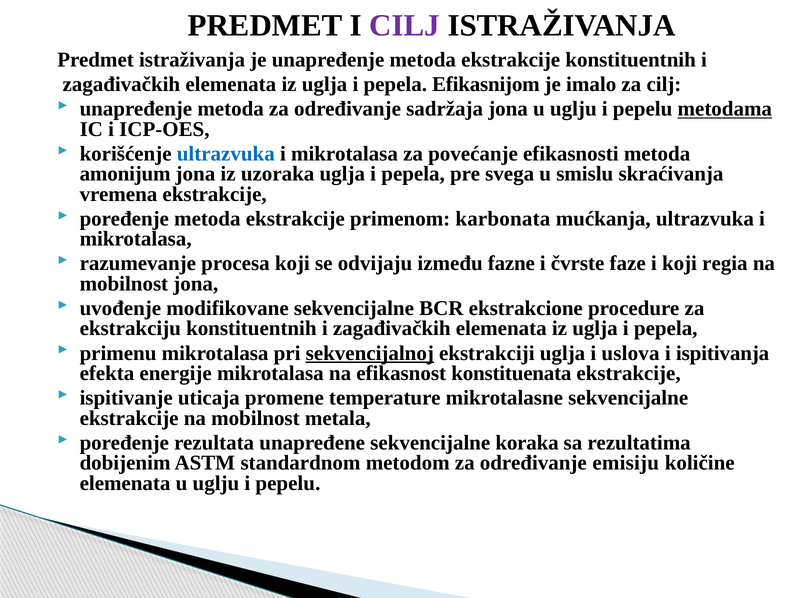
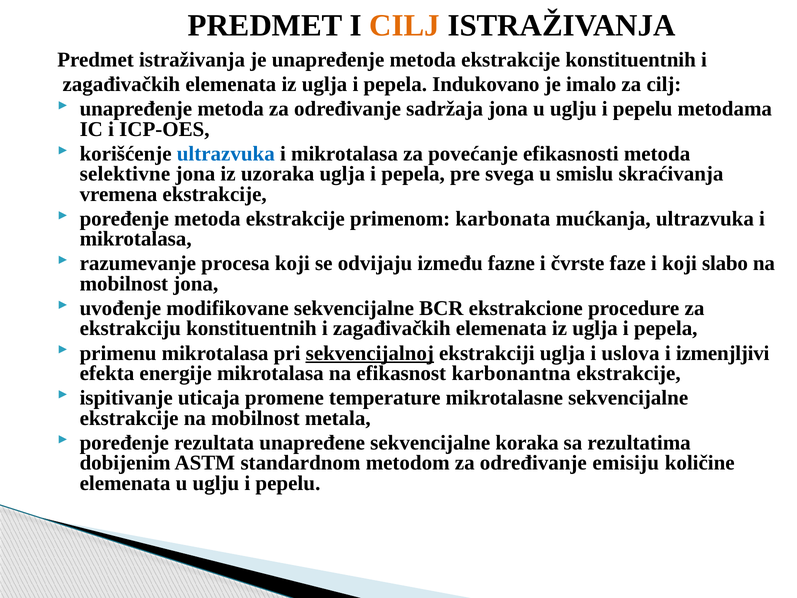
CILJ at (405, 25) colour: purple -> orange
Efikasnijom: Efikasnijom -> Indukovano
metodama underline: present -> none
amonijum: amonijum -> selektivne
regia: regia -> slabo
ispitivanja: ispitivanja -> izmenjljivi
konstituenata: konstituenata -> karbonantna
